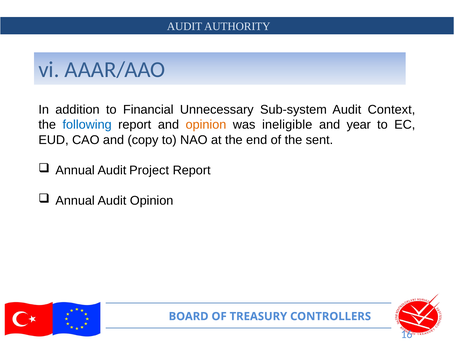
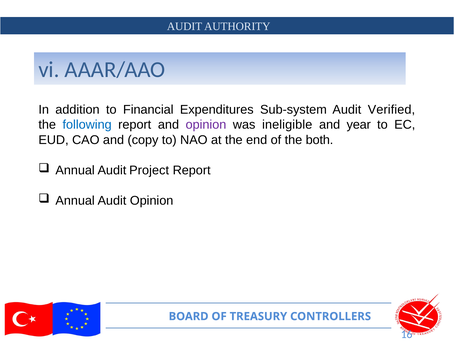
Unnecessary: Unnecessary -> Expenditures
Context: Context -> Verified
opinion at (206, 125) colour: orange -> purple
sent: sent -> both
